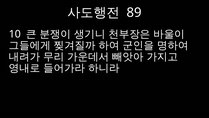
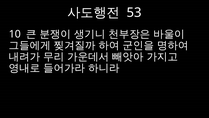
89: 89 -> 53
